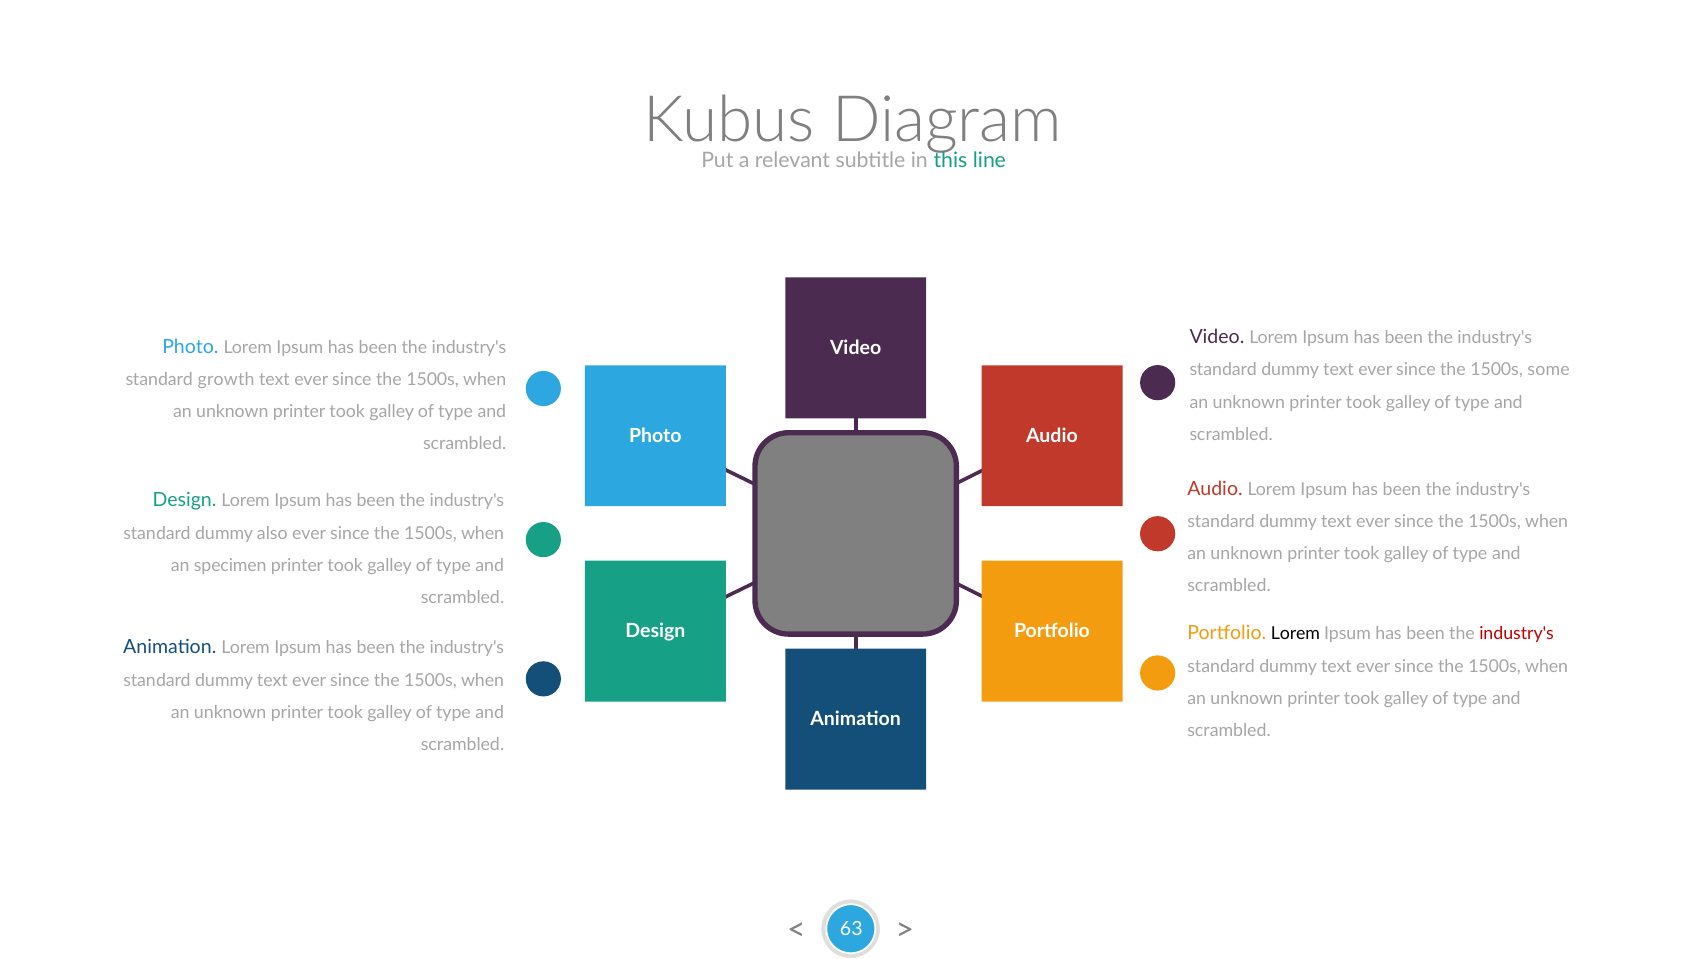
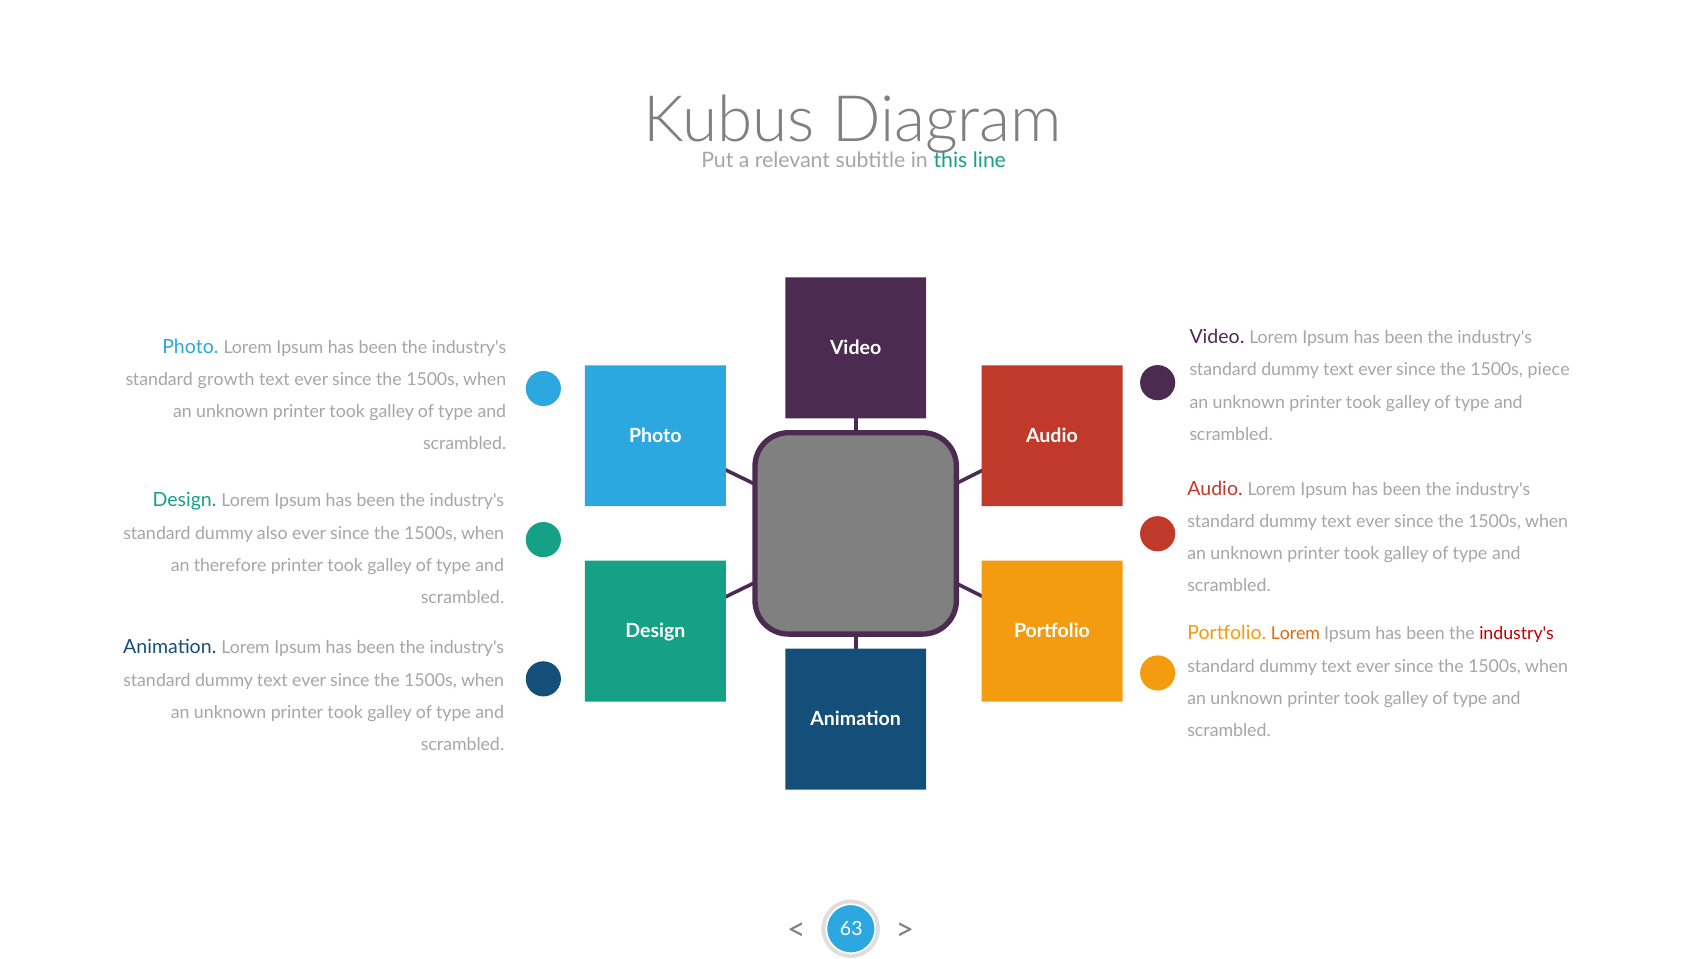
some: some -> piece
specimen: specimen -> therefore
Lorem at (1295, 634) colour: black -> orange
